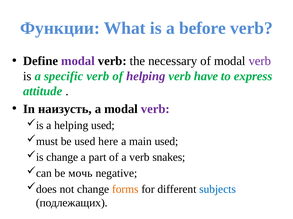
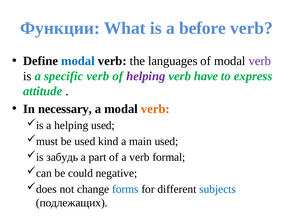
modal at (78, 61) colour: purple -> blue
necessary: necessary -> languages
наизусть: наизусть -> necessary
verb at (155, 109) colour: purple -> orange
here: here -> kind
change at (62, 158): change -> забудь
snakes: snakes -> formal
мочь: мочь -> could
forms colour: orange -> blue
